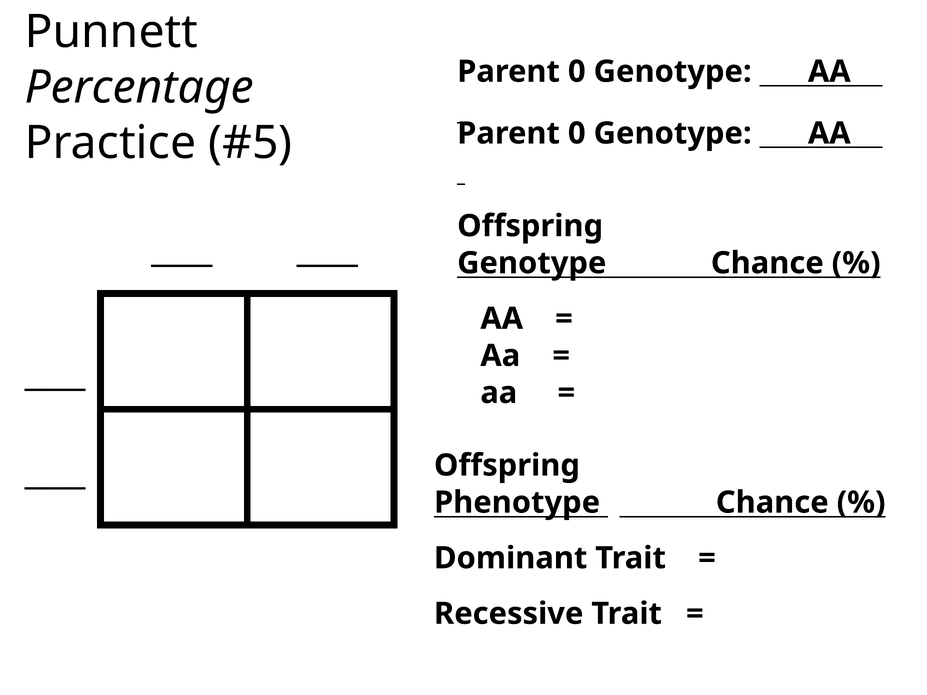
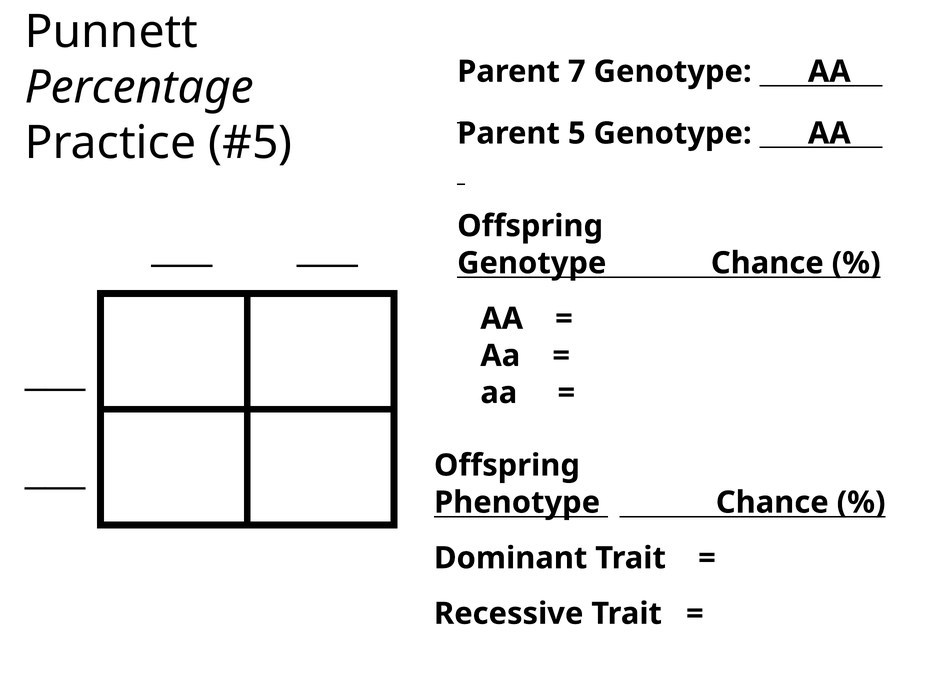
0 at (577, 72): 0 -> 7
0 at (577, 133): 0 -> 5
